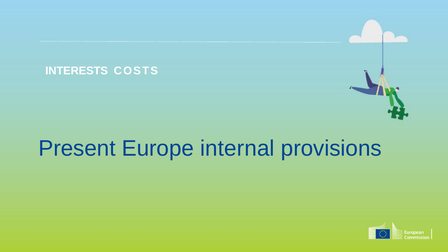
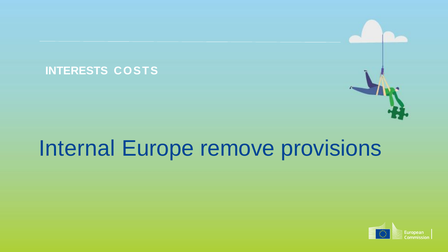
Present: Present -> Internal
internal: internal -> remove
